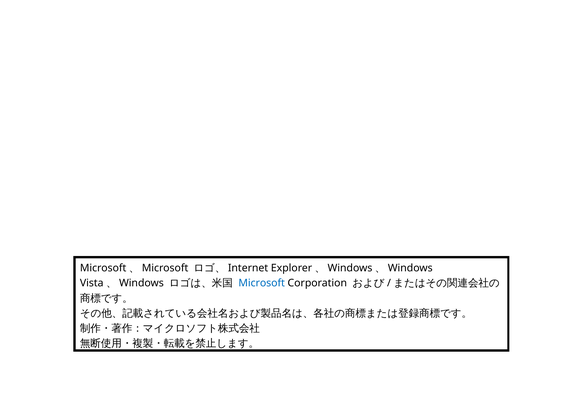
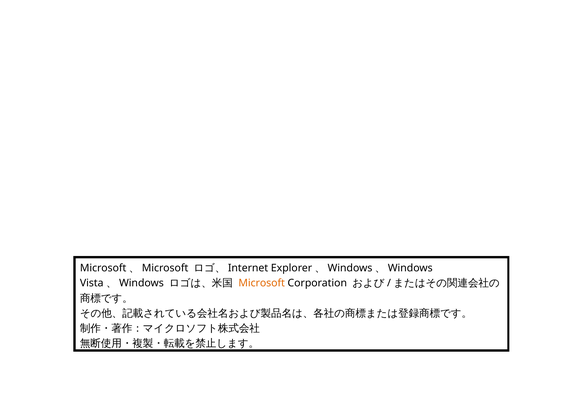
Microsoft colour: blue -> orange
